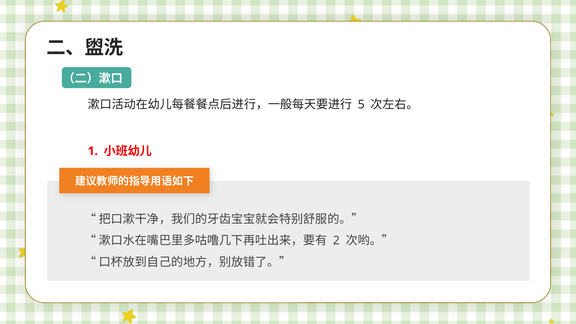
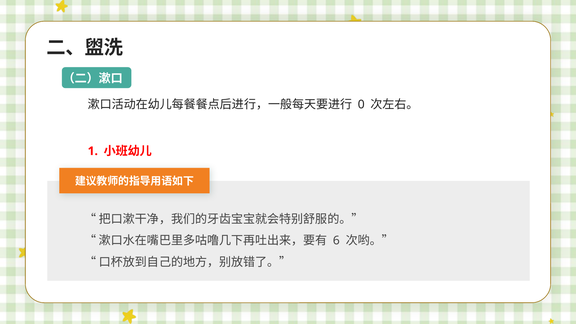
5: 5 -> 0
2: 2 -> 6
